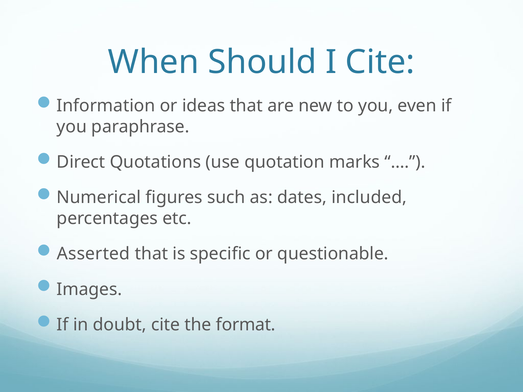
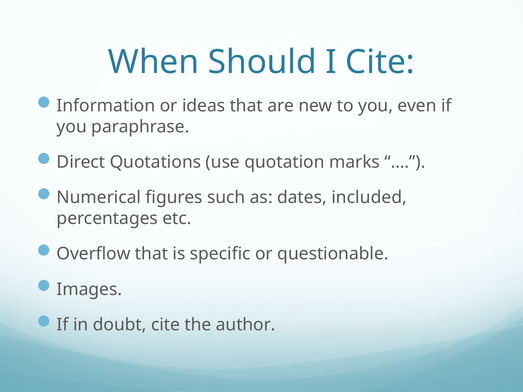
Asserted: Asserted -> Overflow
format: format -> author
